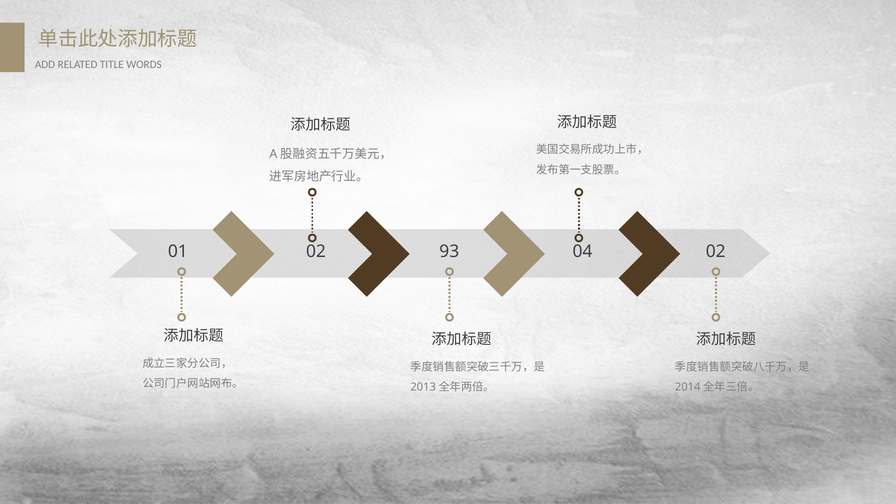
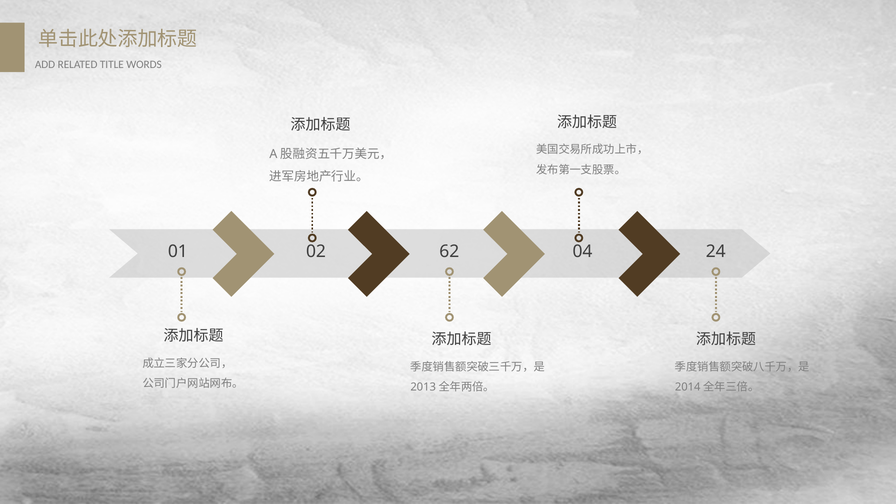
93: 93 -> 62
04 02: 02 -> 24
